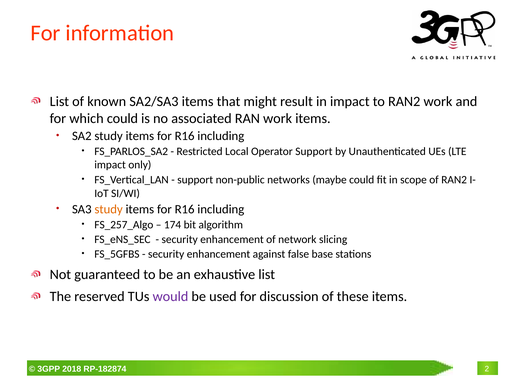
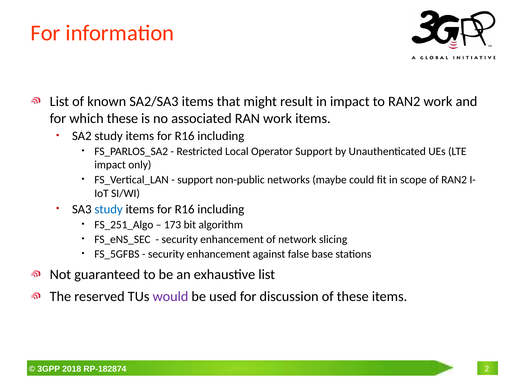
which could: could -> these
study at (109, 209) colour: orange -> blue
FS_257_Algo: FS_257_Algo -> FS_251_Algo
174: 174 -> 173
